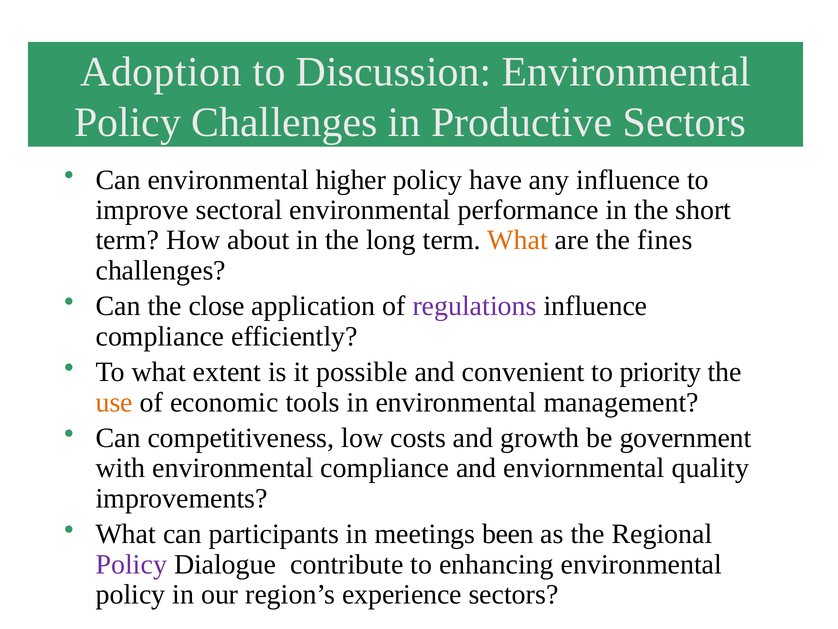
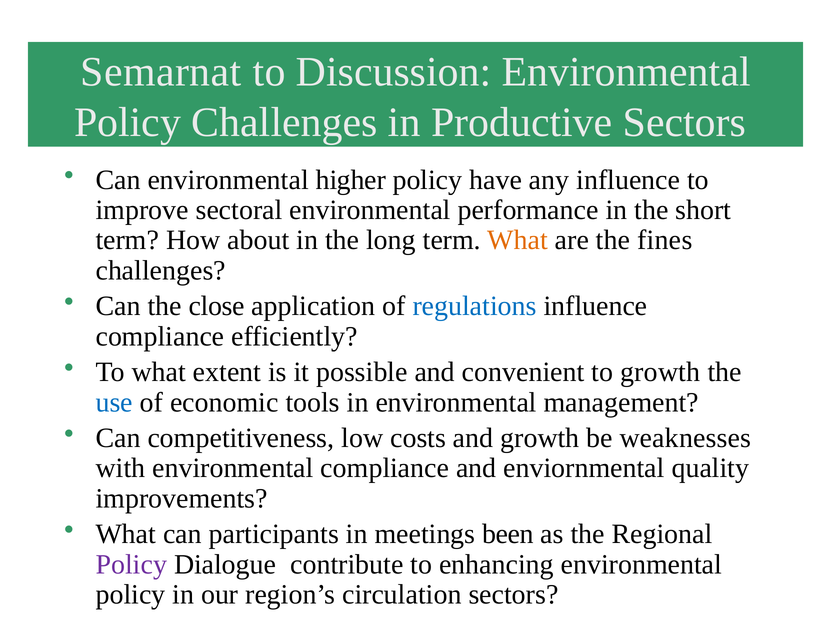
Adoption: Adoption -> Semarnat
regulations colour: purple -> blue
to priority: priority -> growth
use colour: orange -> blue
government: government -> weaknesses
experience: experience -> circulation
